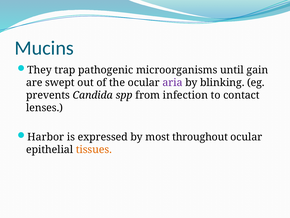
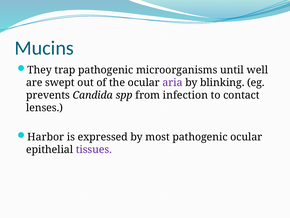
gain: gain -> well
most throughout: throughout -> pathogenic
tissues colour: orange -> purple
